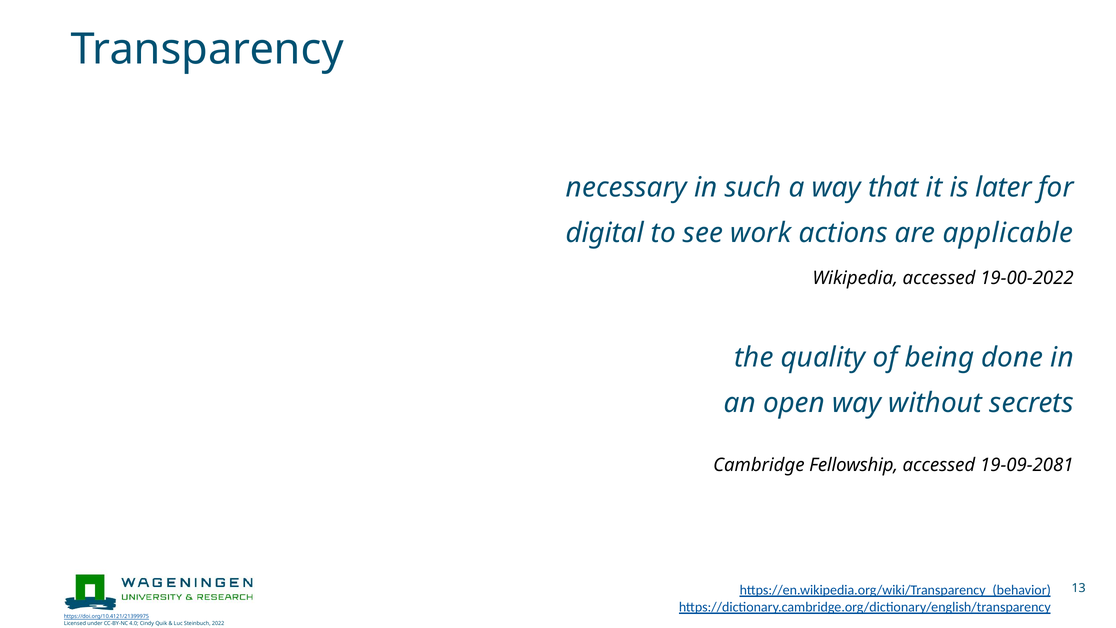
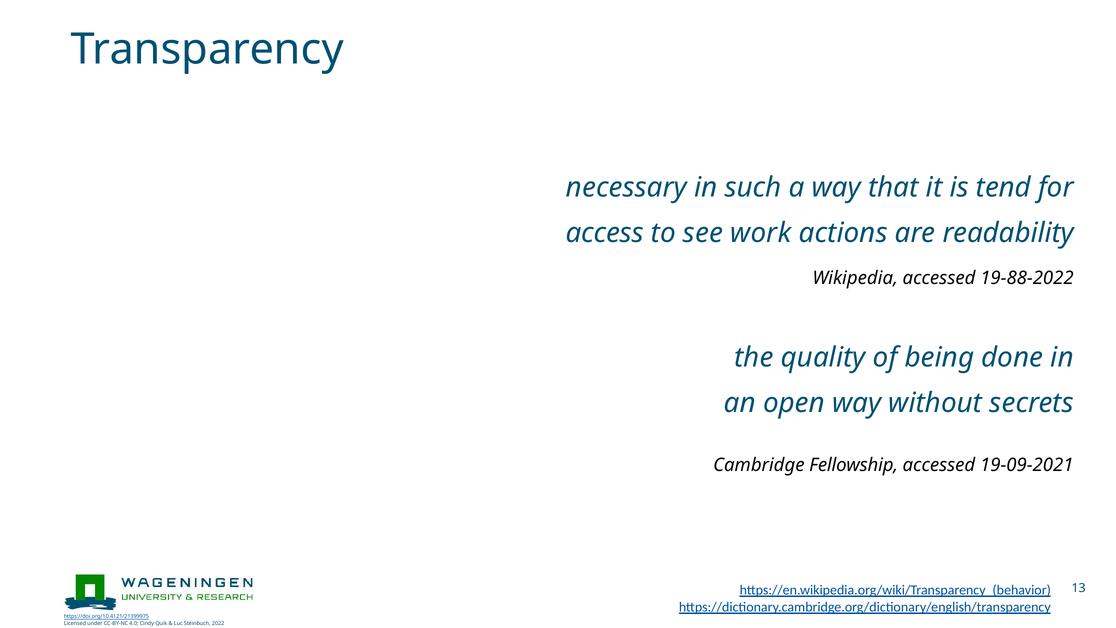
later: later -> tend
digital: digital -> access
applicable: applicable -> readability
19-00-2022: 19-00-2022 -> 19-88-2022
19-09-2081: 19-09-2081 -> 19-09-2021
